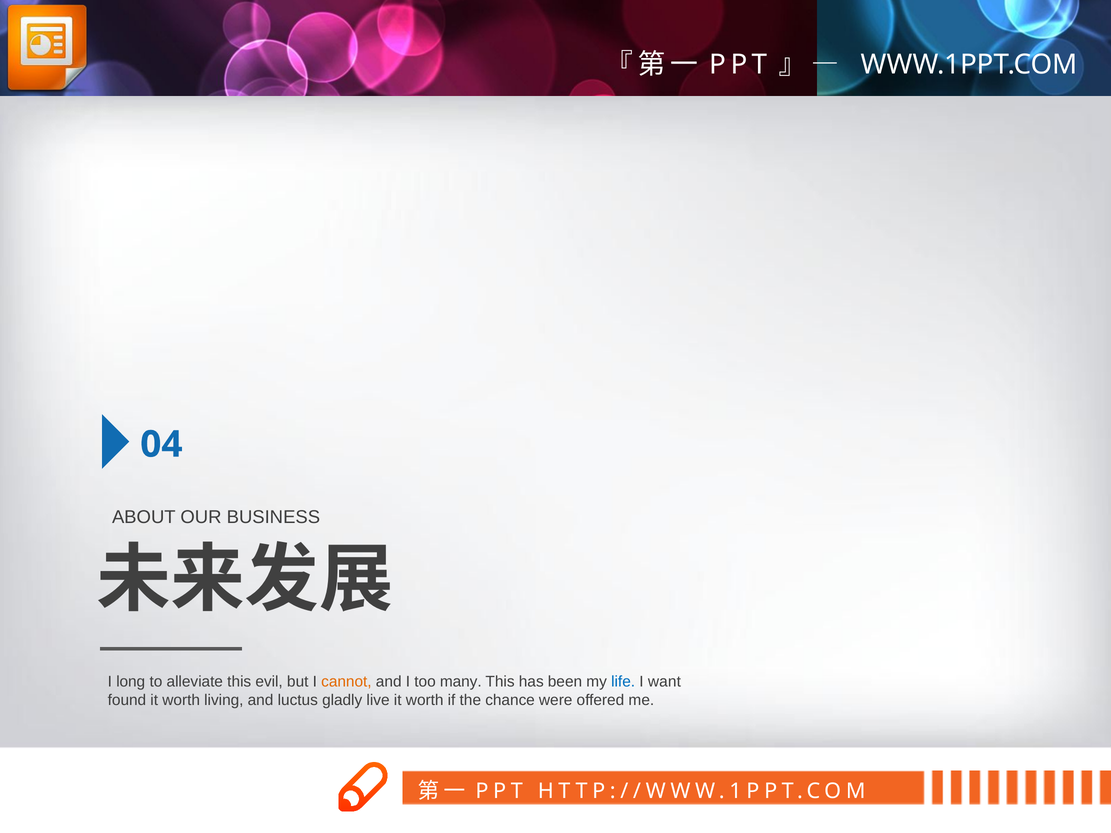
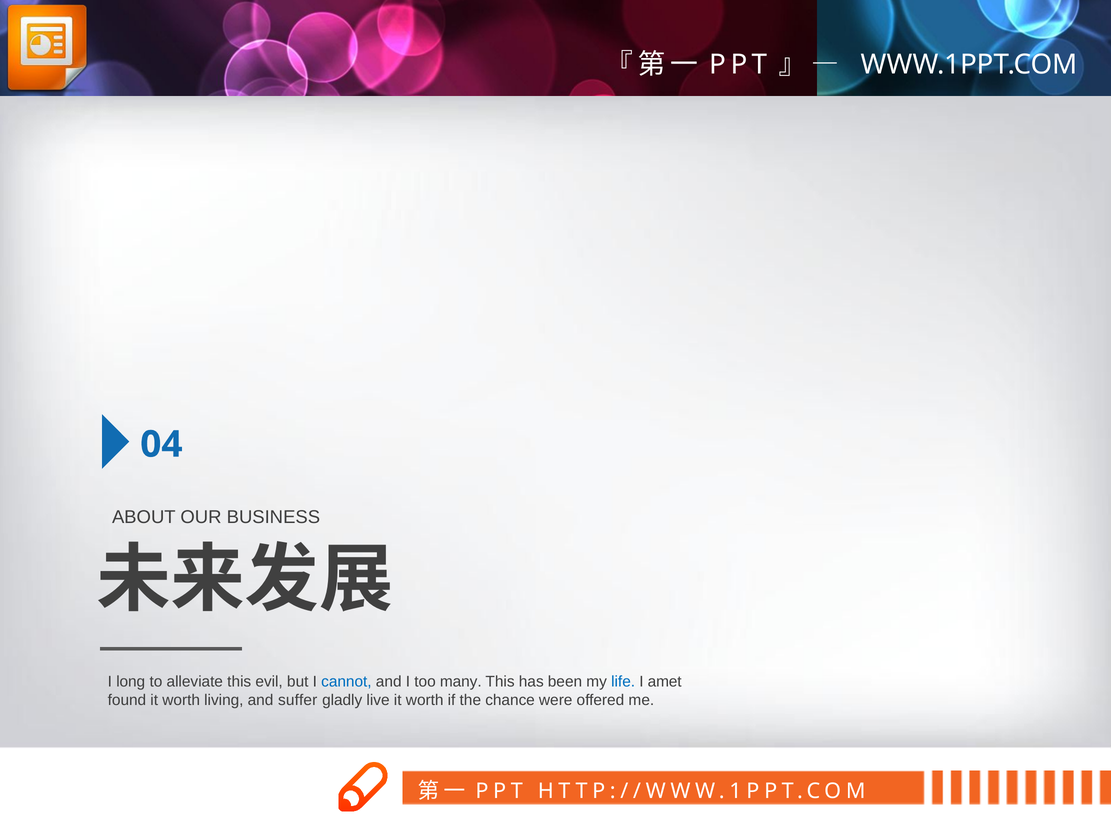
cannot colour: orange -> blue
want: want -> amet
luctus: luctus -> suffer
